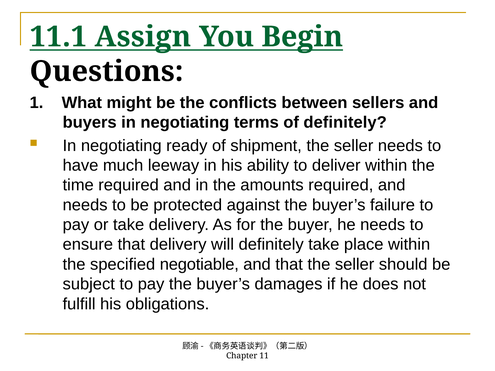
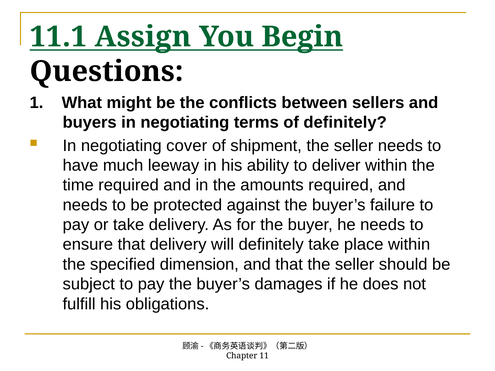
ready: ready -> cover
negotiable: negotiable -> dimension
